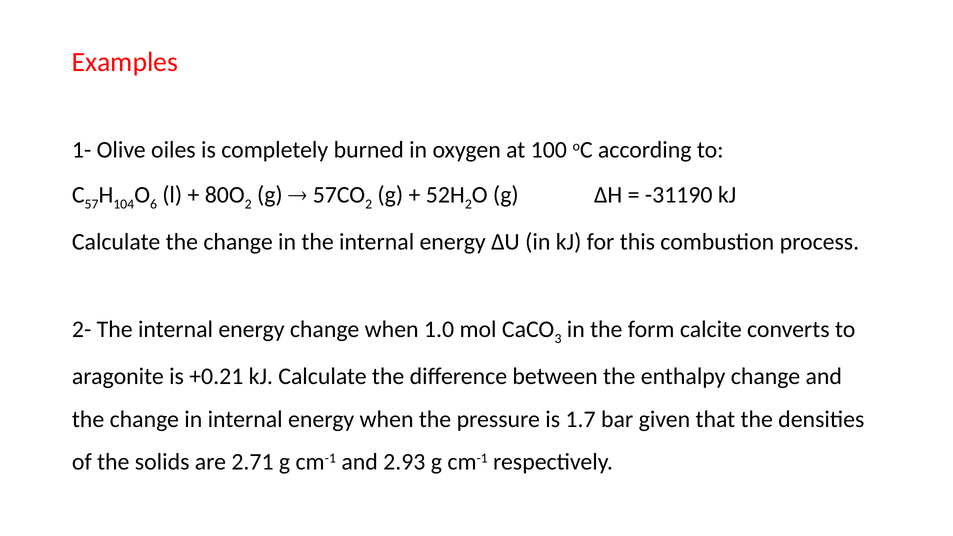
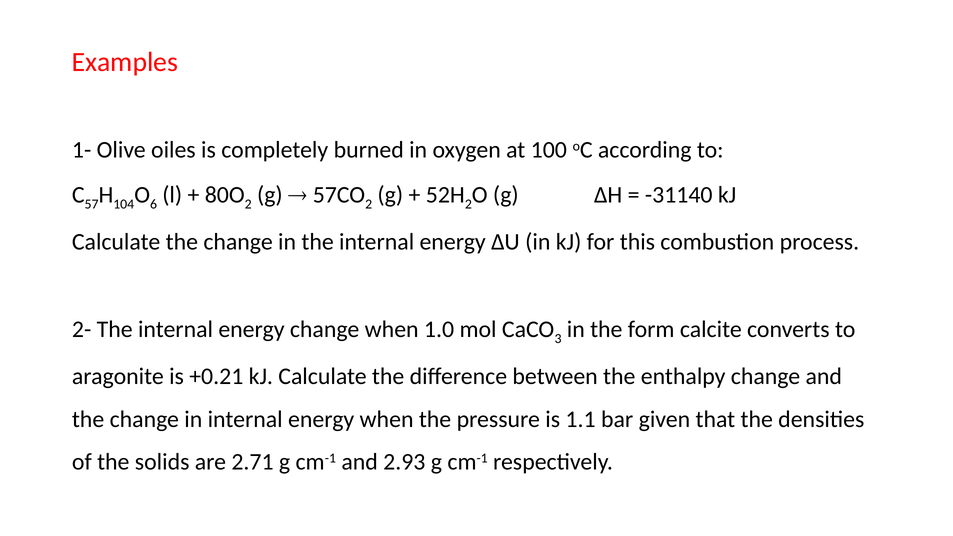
-31190: -31190 -> -31140
1.7: 1.7 -> 1.1
